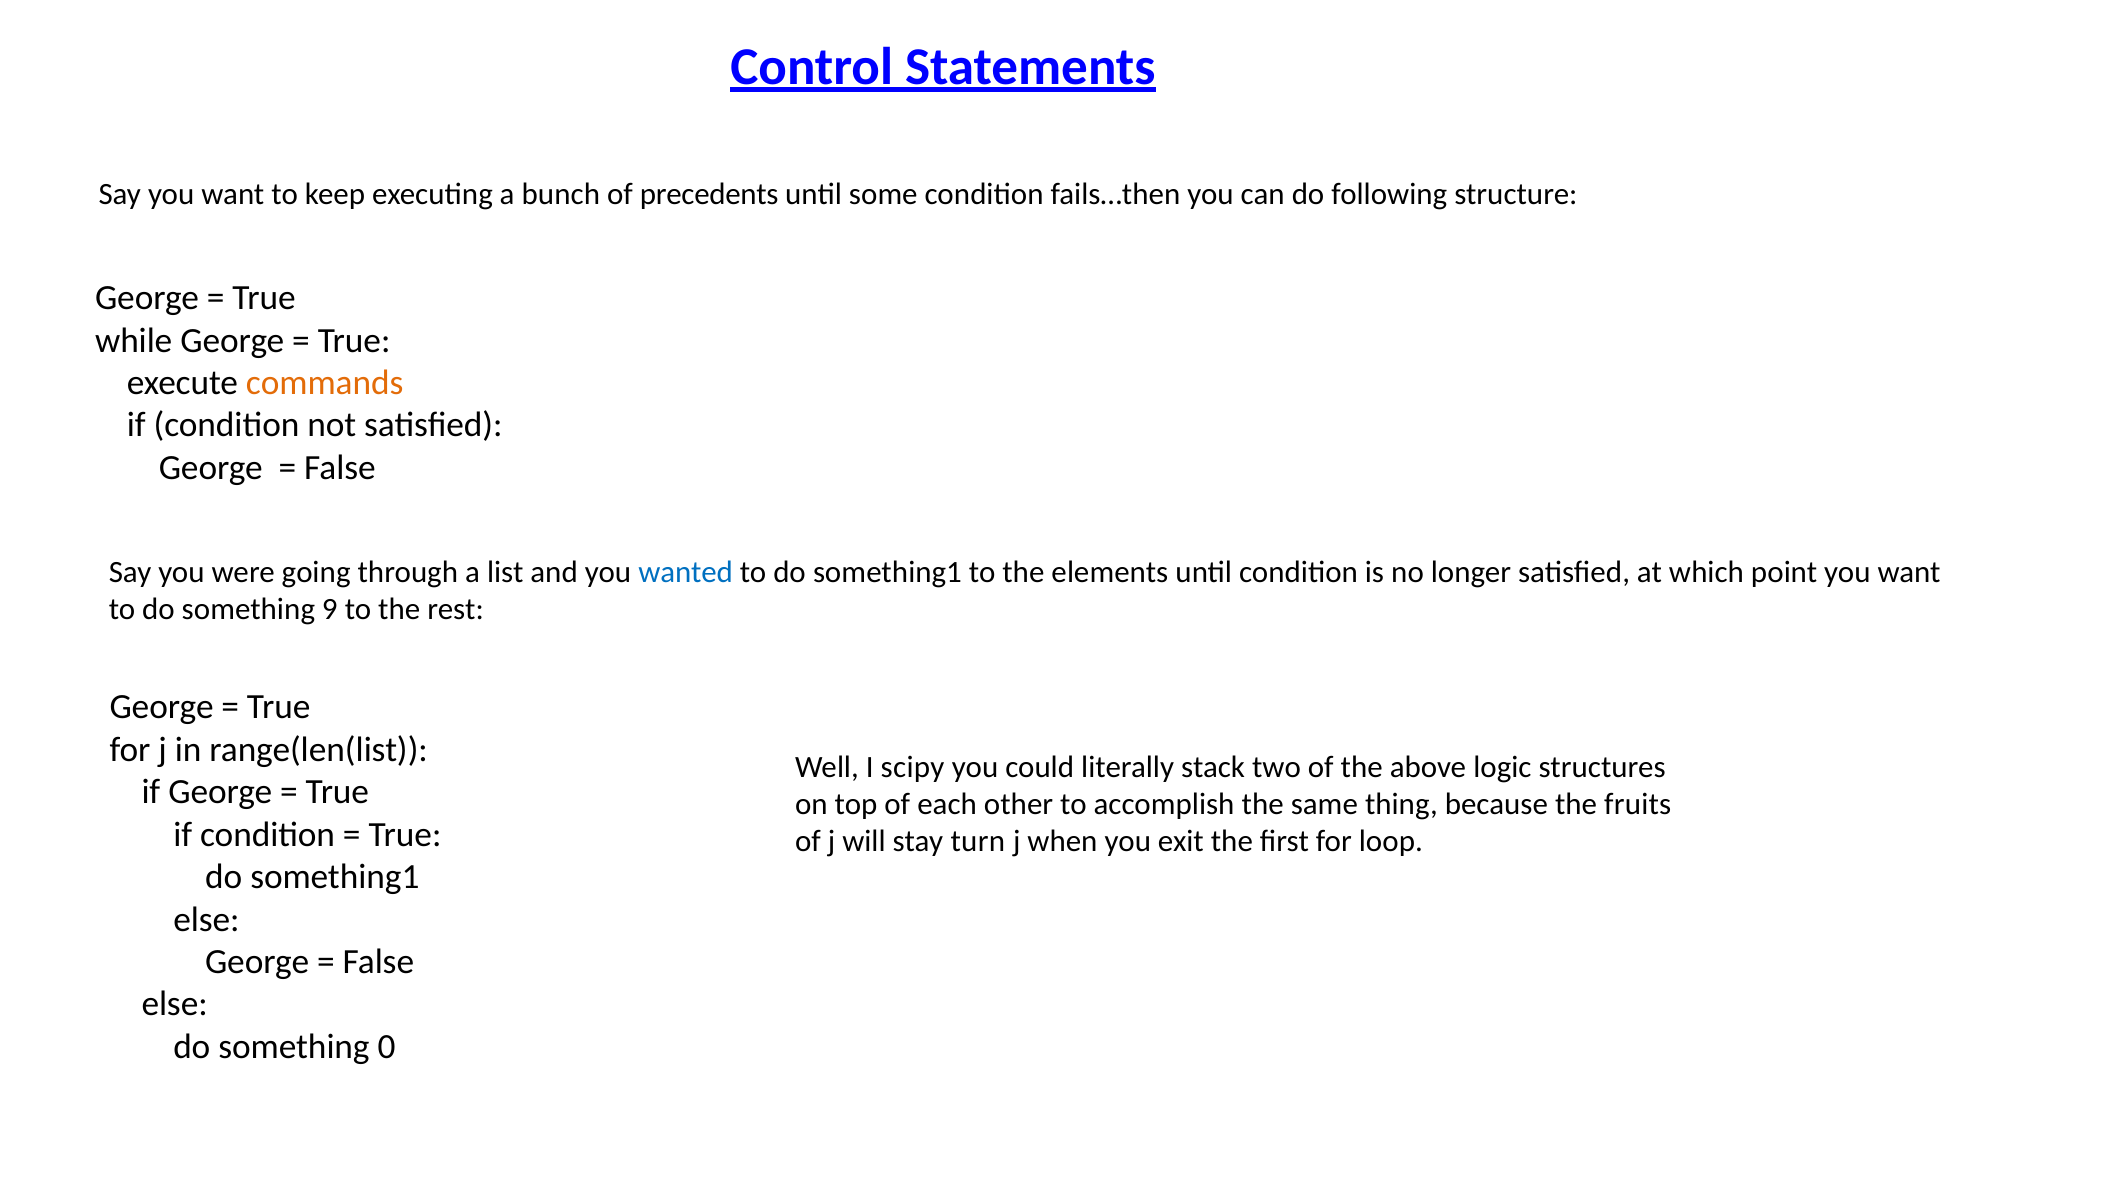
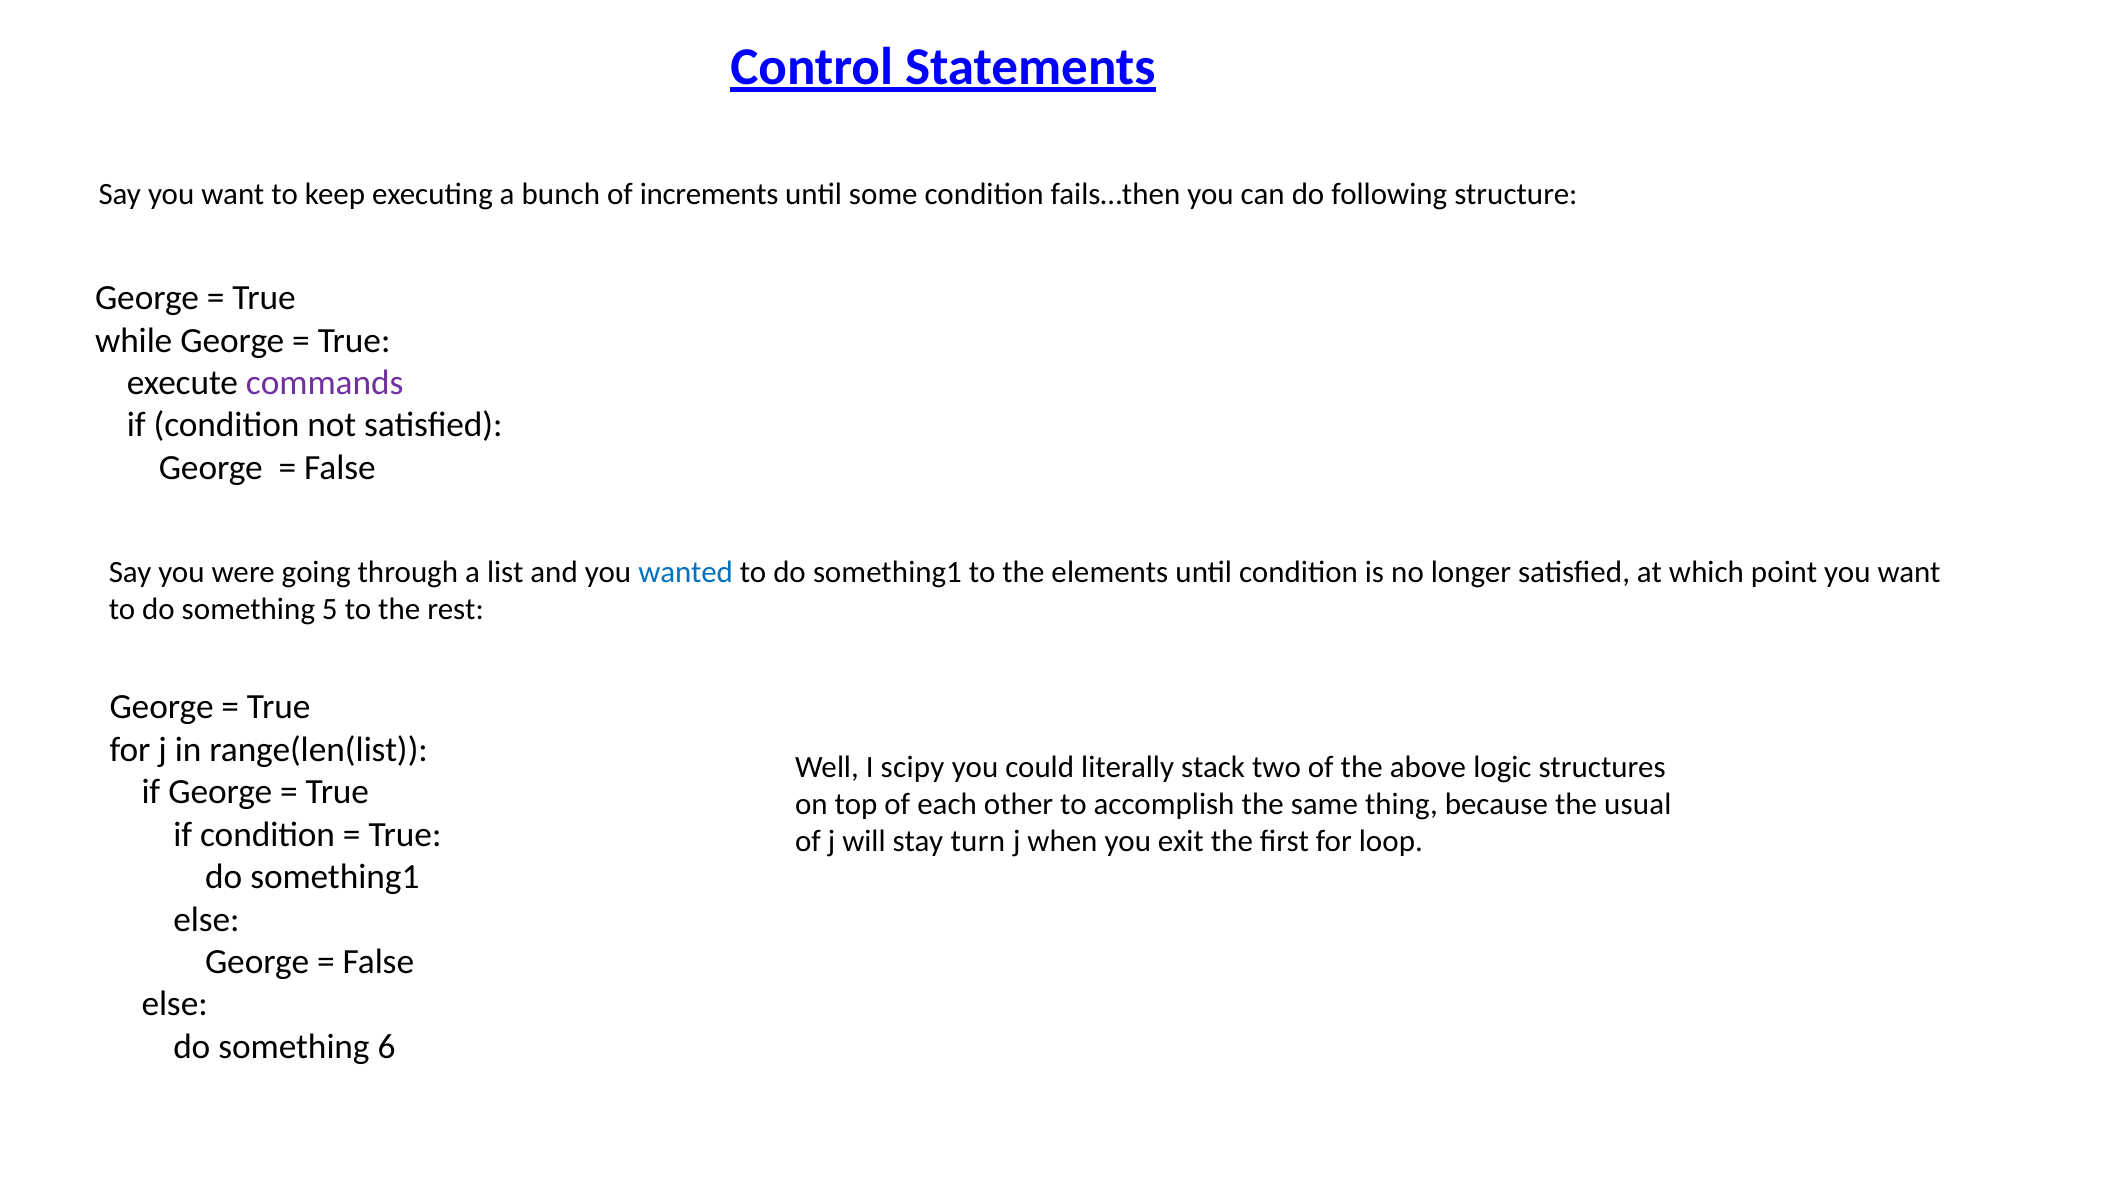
precedents: precedents -> increments
commands colour: orange -> purple
9: 9 -> 5
fruits: fruits -> usual
0: 0 -> 6
